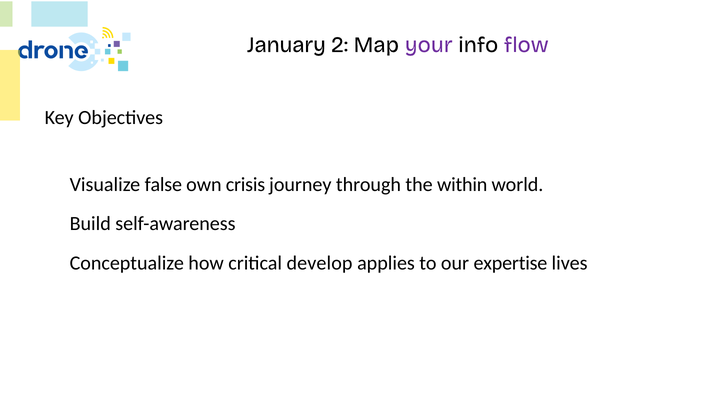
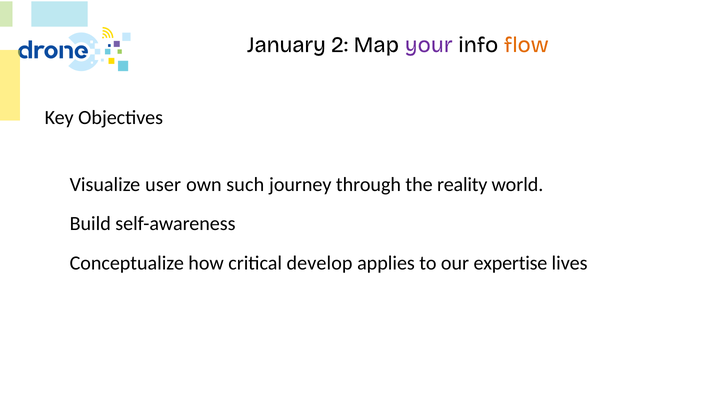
flow colour: purple -> orange
false: false -> user
crisis: crisis -> such
within: within -> reality
